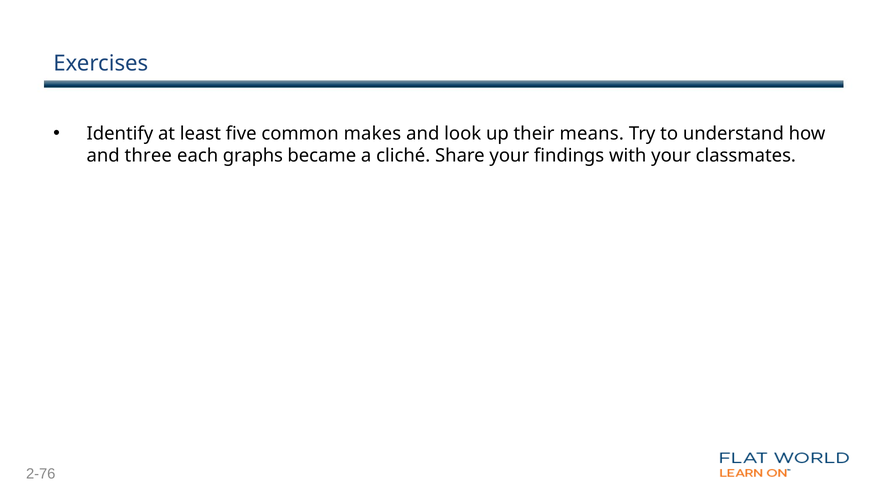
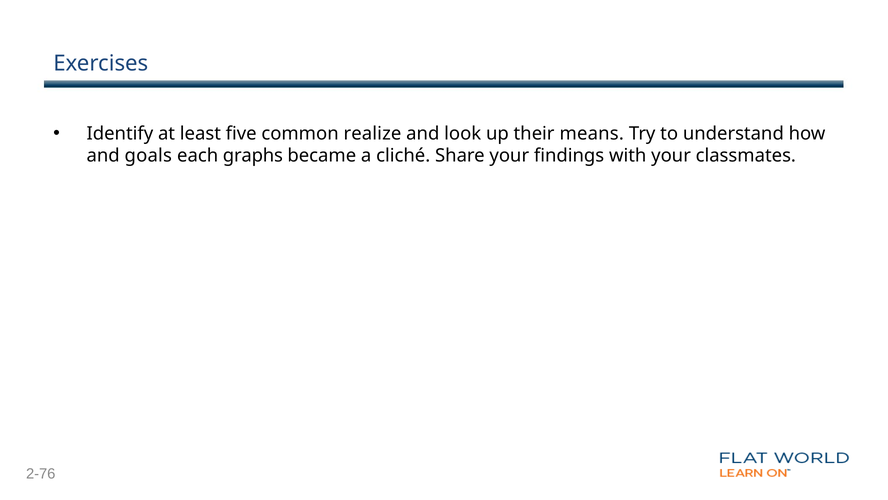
makes: makes -> realize
three: three -> goals
